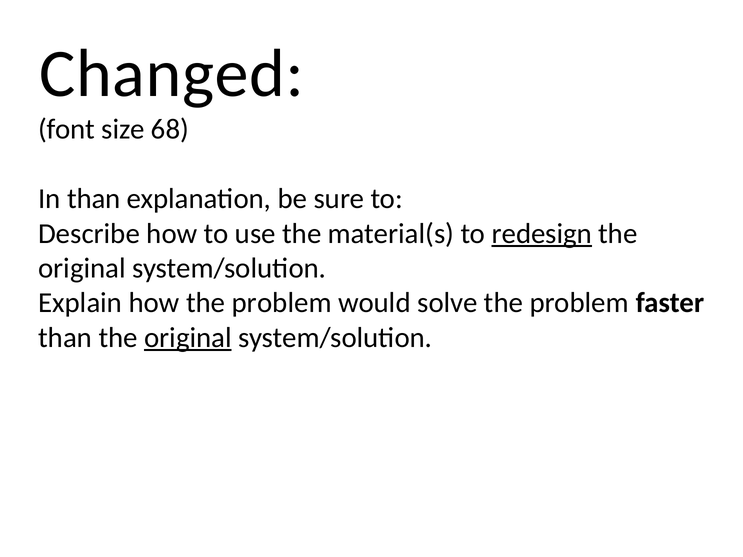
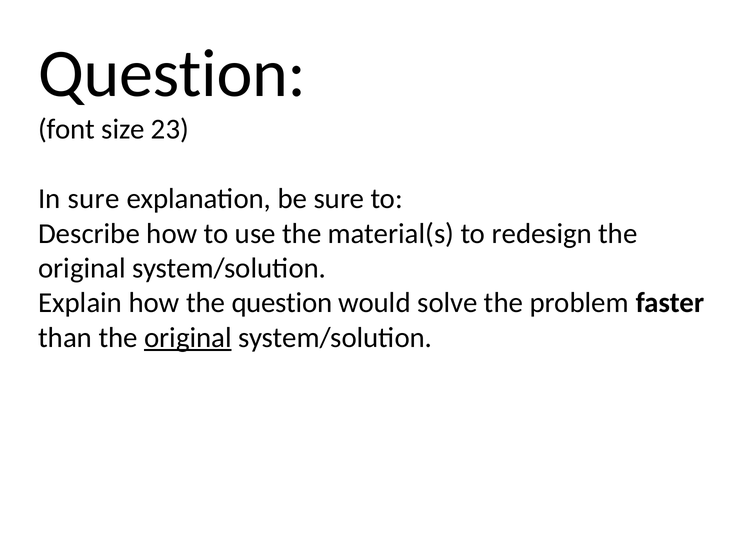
Changed at (172, 74): Changed -> Question
68: 68 -> 23
In than: than -> sure
redesign underline: present -> none
how the problem: problem -> question
